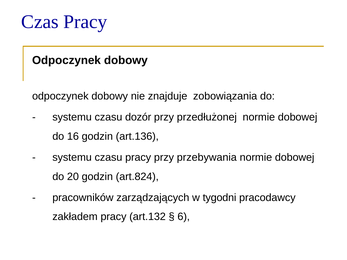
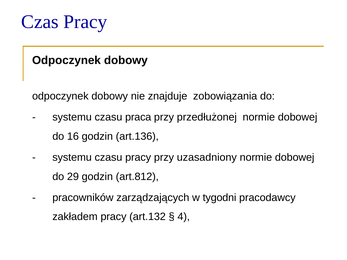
dozór: dozór -> praca
przebywania: przebywania -> uzasadniony
20: 20 -> 29
art.824: art.824 -> art.812
6: 6 -> 4
